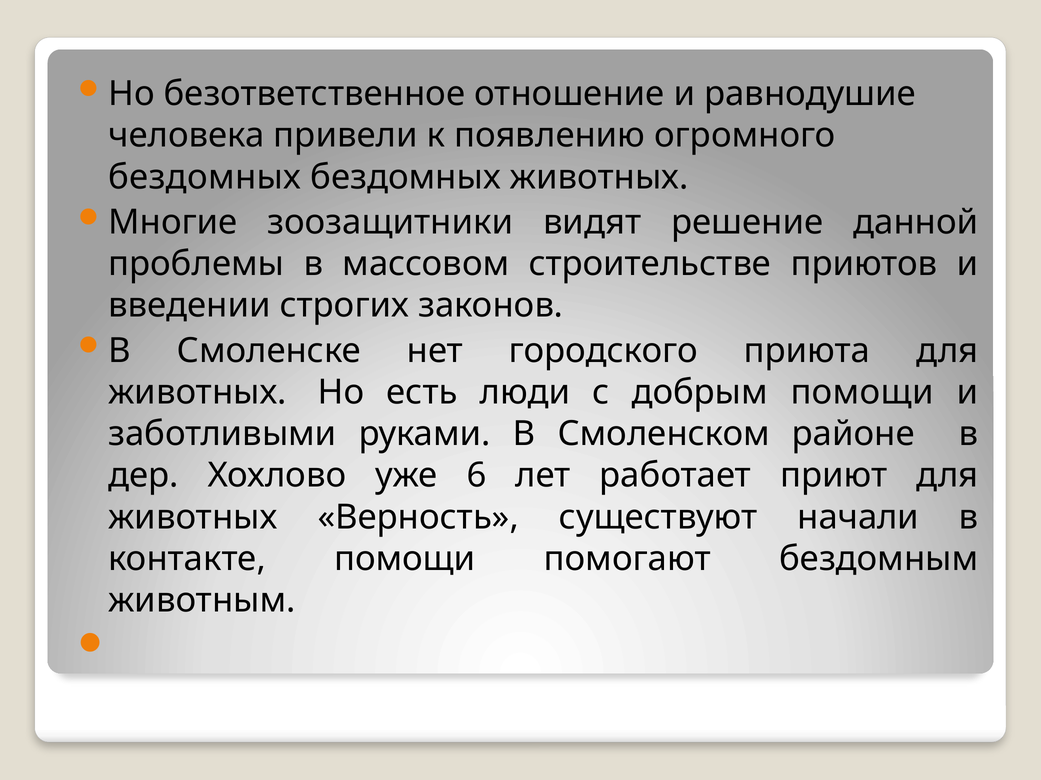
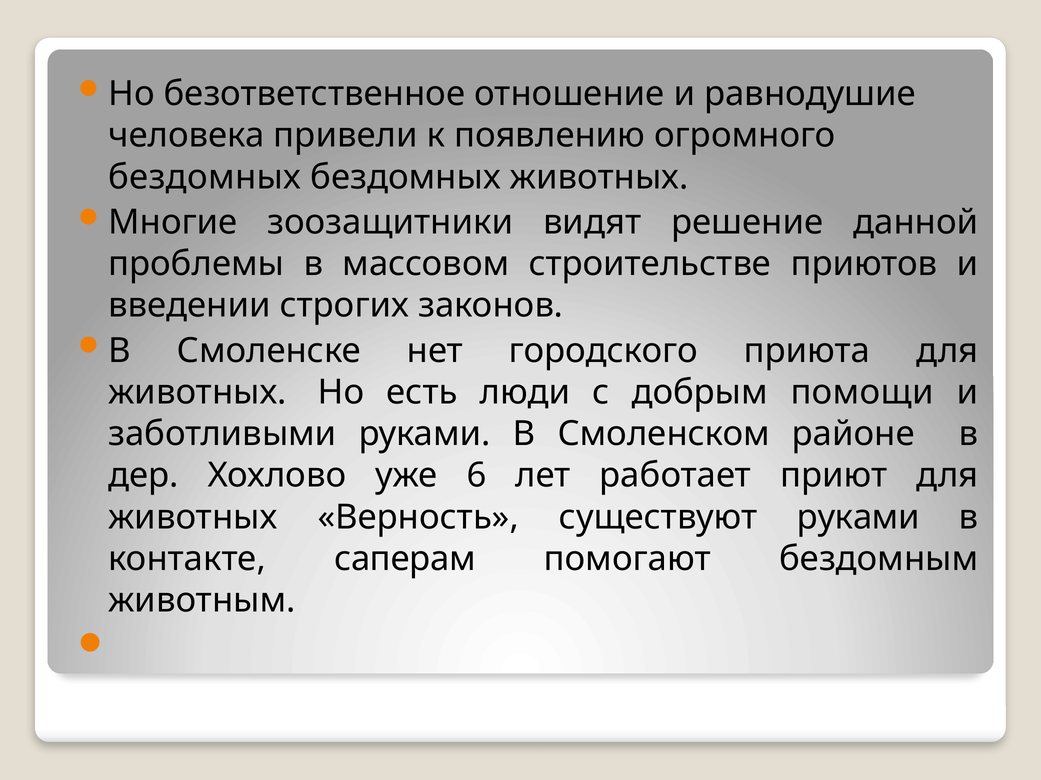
существуют начали: начали -> руками
контакте помощи: помощи -> саперам
